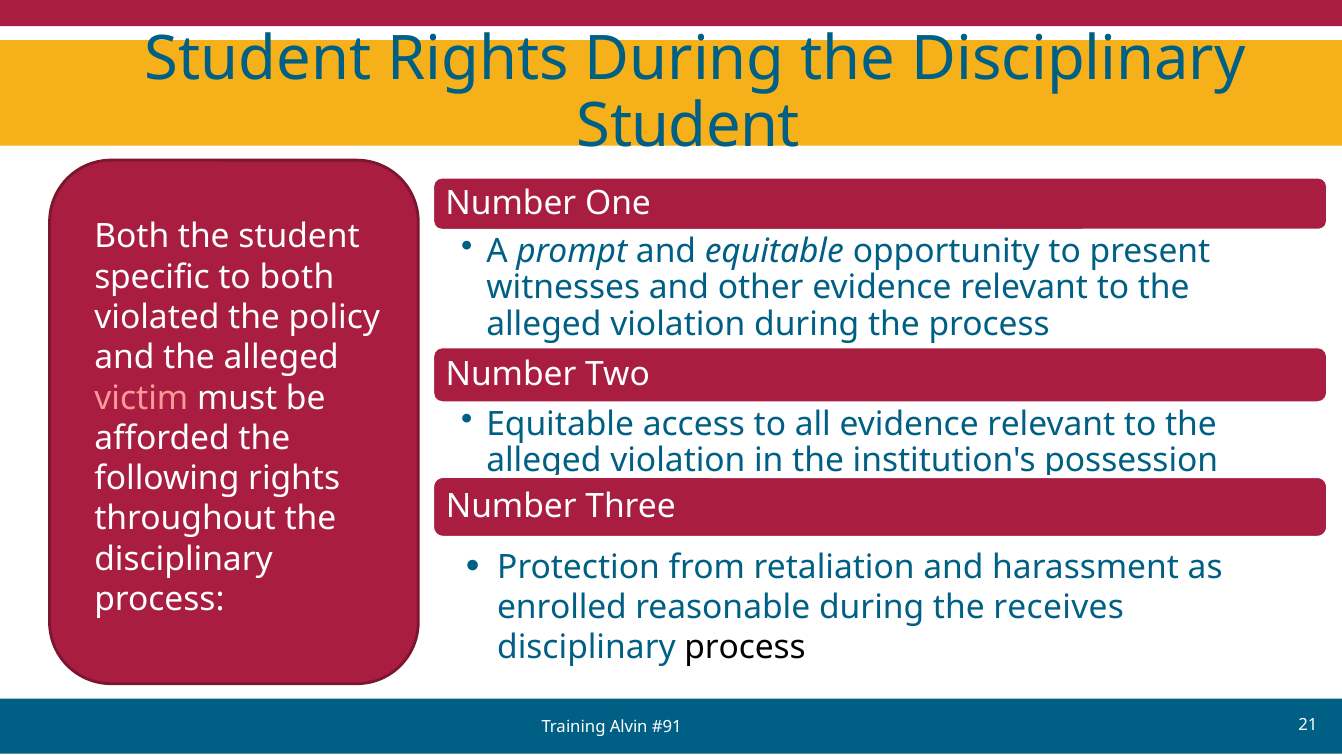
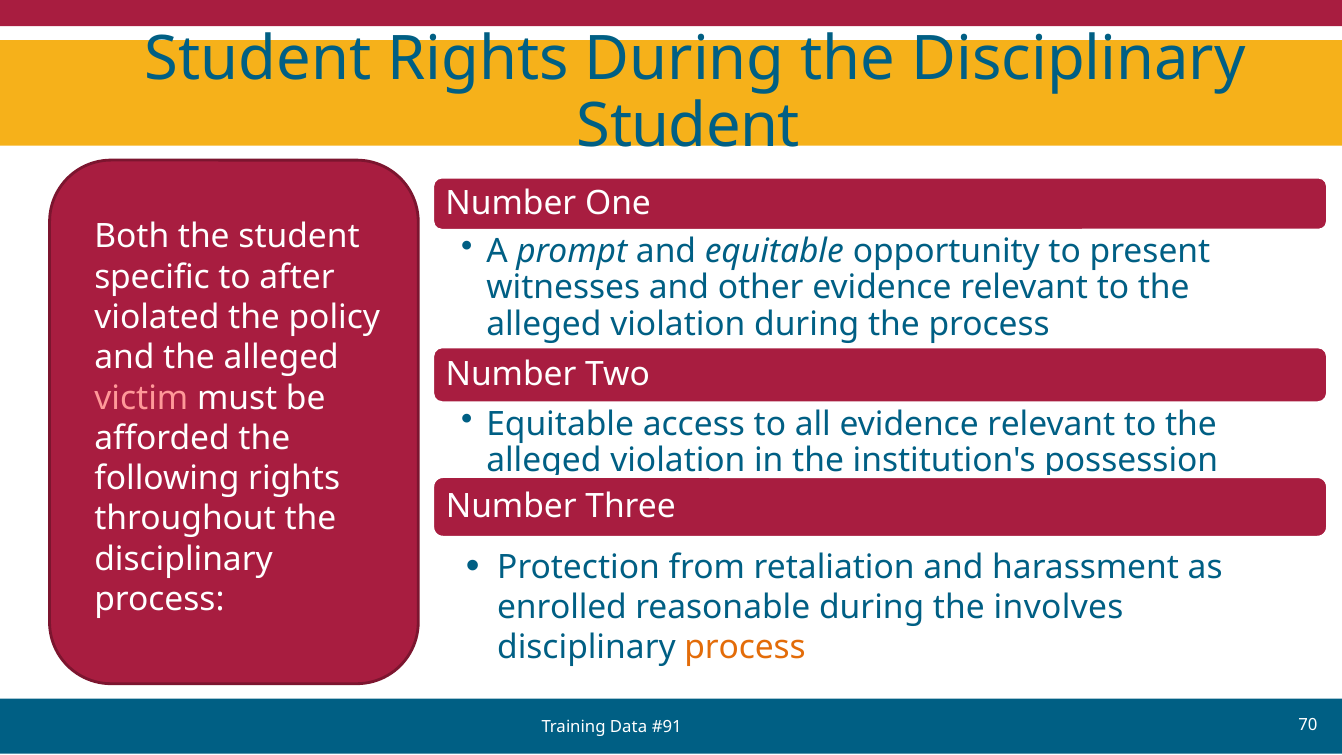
to both: both -> after
receives: receives -> involves
process at (745, 647) colour: black -> orange
Alvin: Alvin -> Data
21: 21 -> 70
